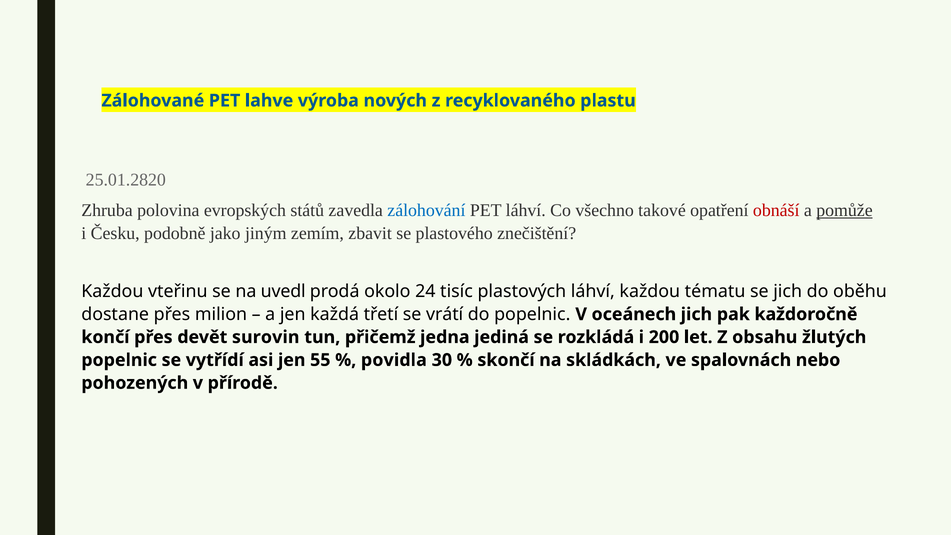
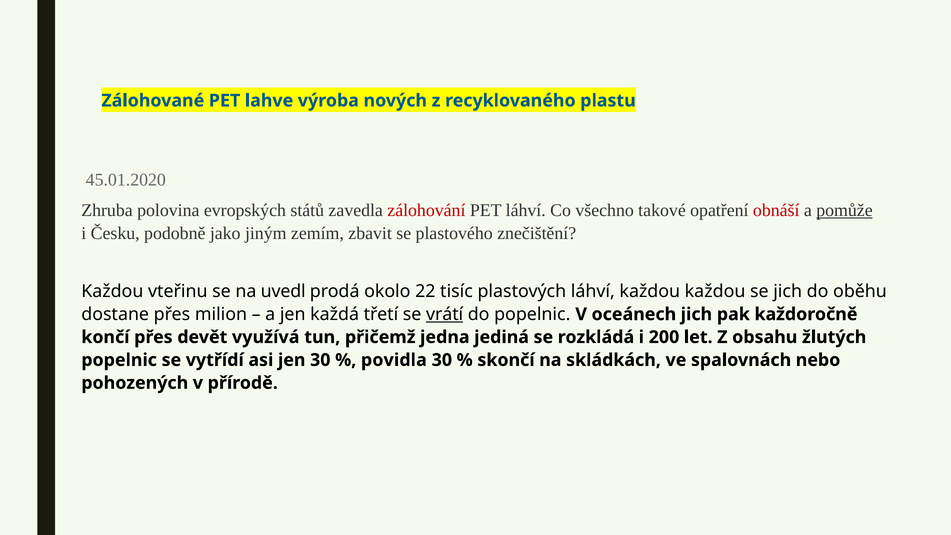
25.01.2820: 25.01.2820 -> 45.01.2020
zálohování colour: blue -> red
24: 24 -> 22
každou tématu: tématu -> každou
vrátí underline: none -> present
surovin: surovin -> využívá
jen 55: 55 -> 30
